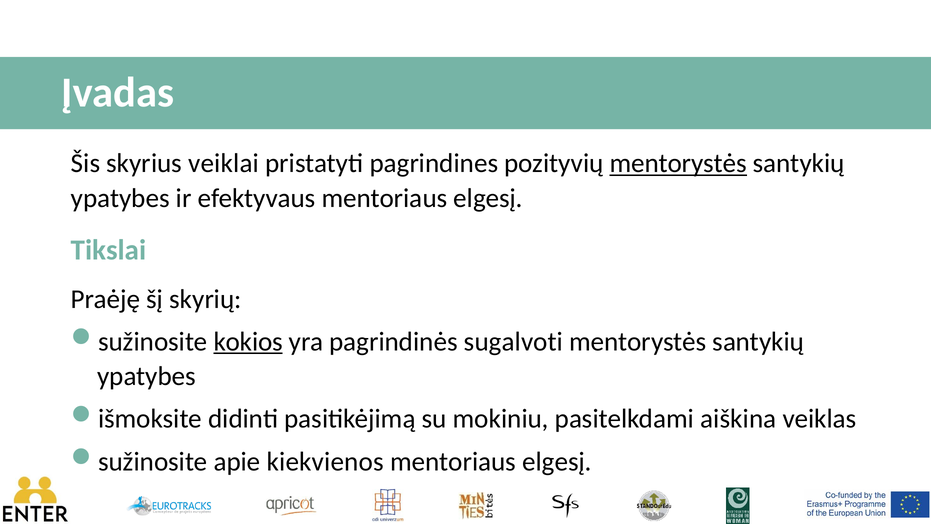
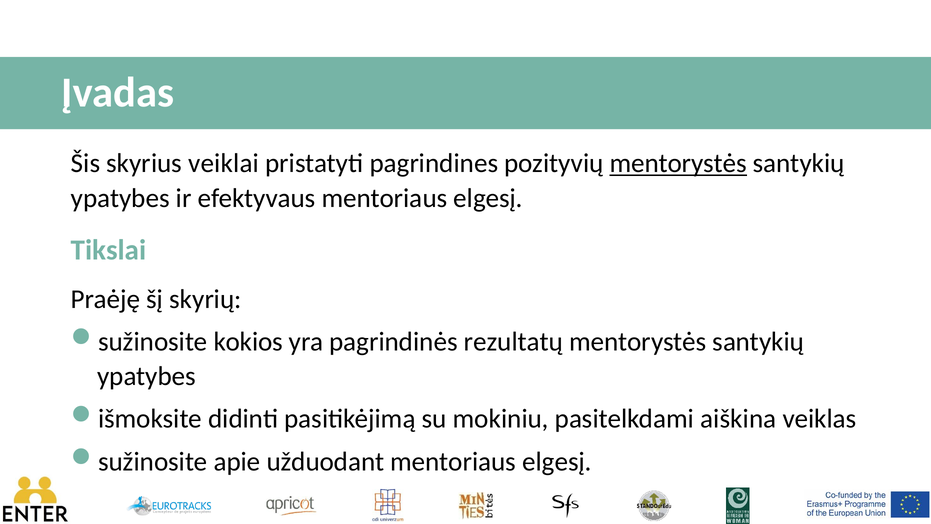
kokios underline: present -> none
sugalvoti: sugalvoti -> rezultatų
kiekvienos: kiekvienos -> užduodant
